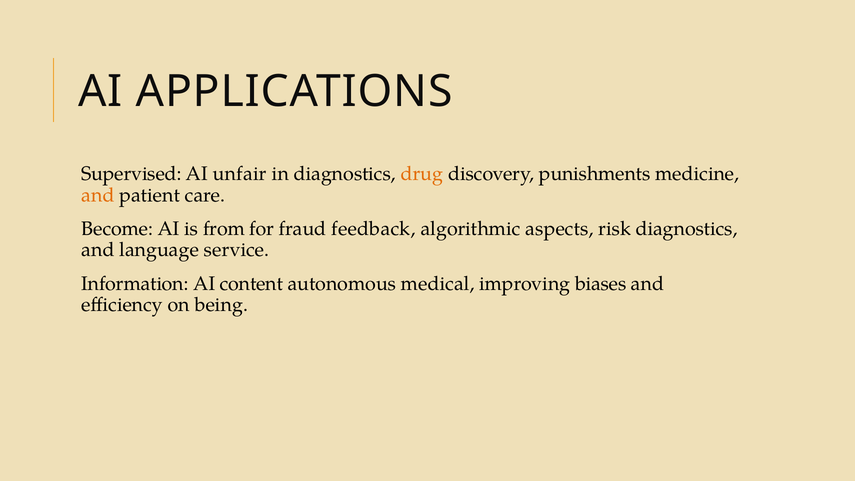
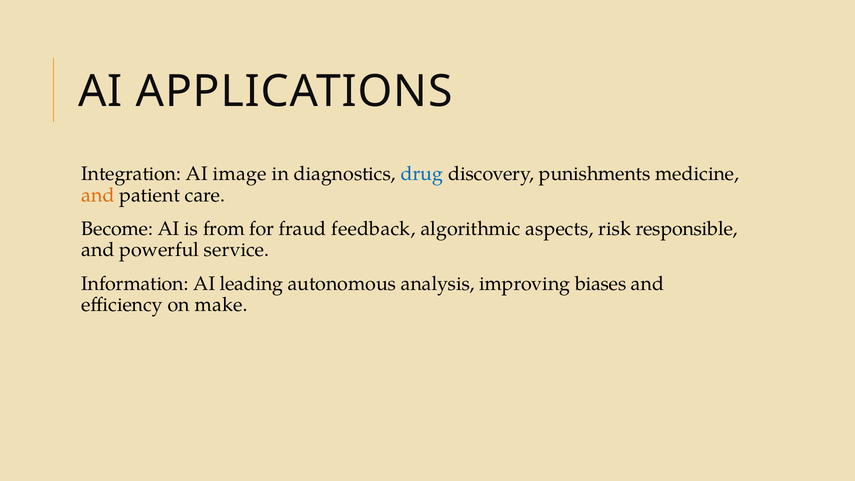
Supervised: Supervised -> Integration
unfair: unfair -> image
drug colour: orange -> blue
risk diagnostics: diagnostics -> responsible
language: language -> powerful
content: content -> leading
medical: medical -> analysis
being: being -> make
